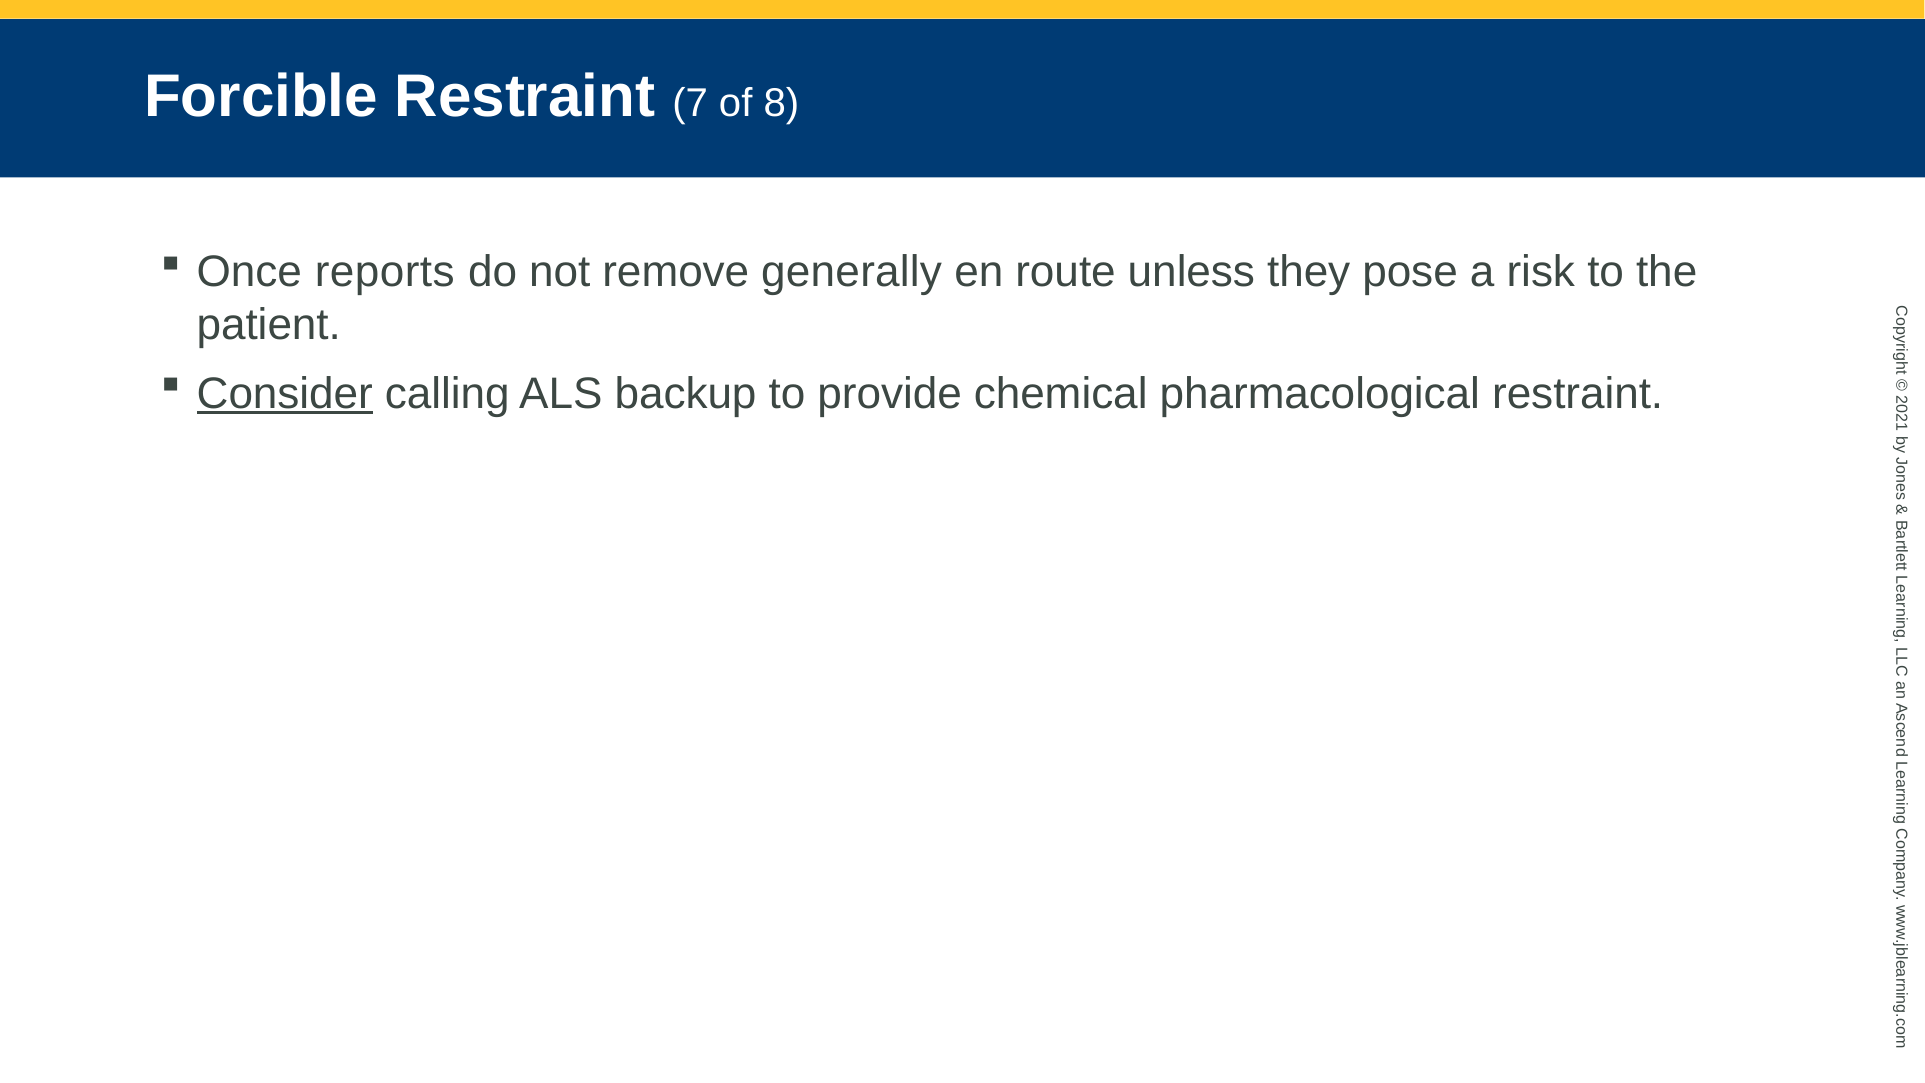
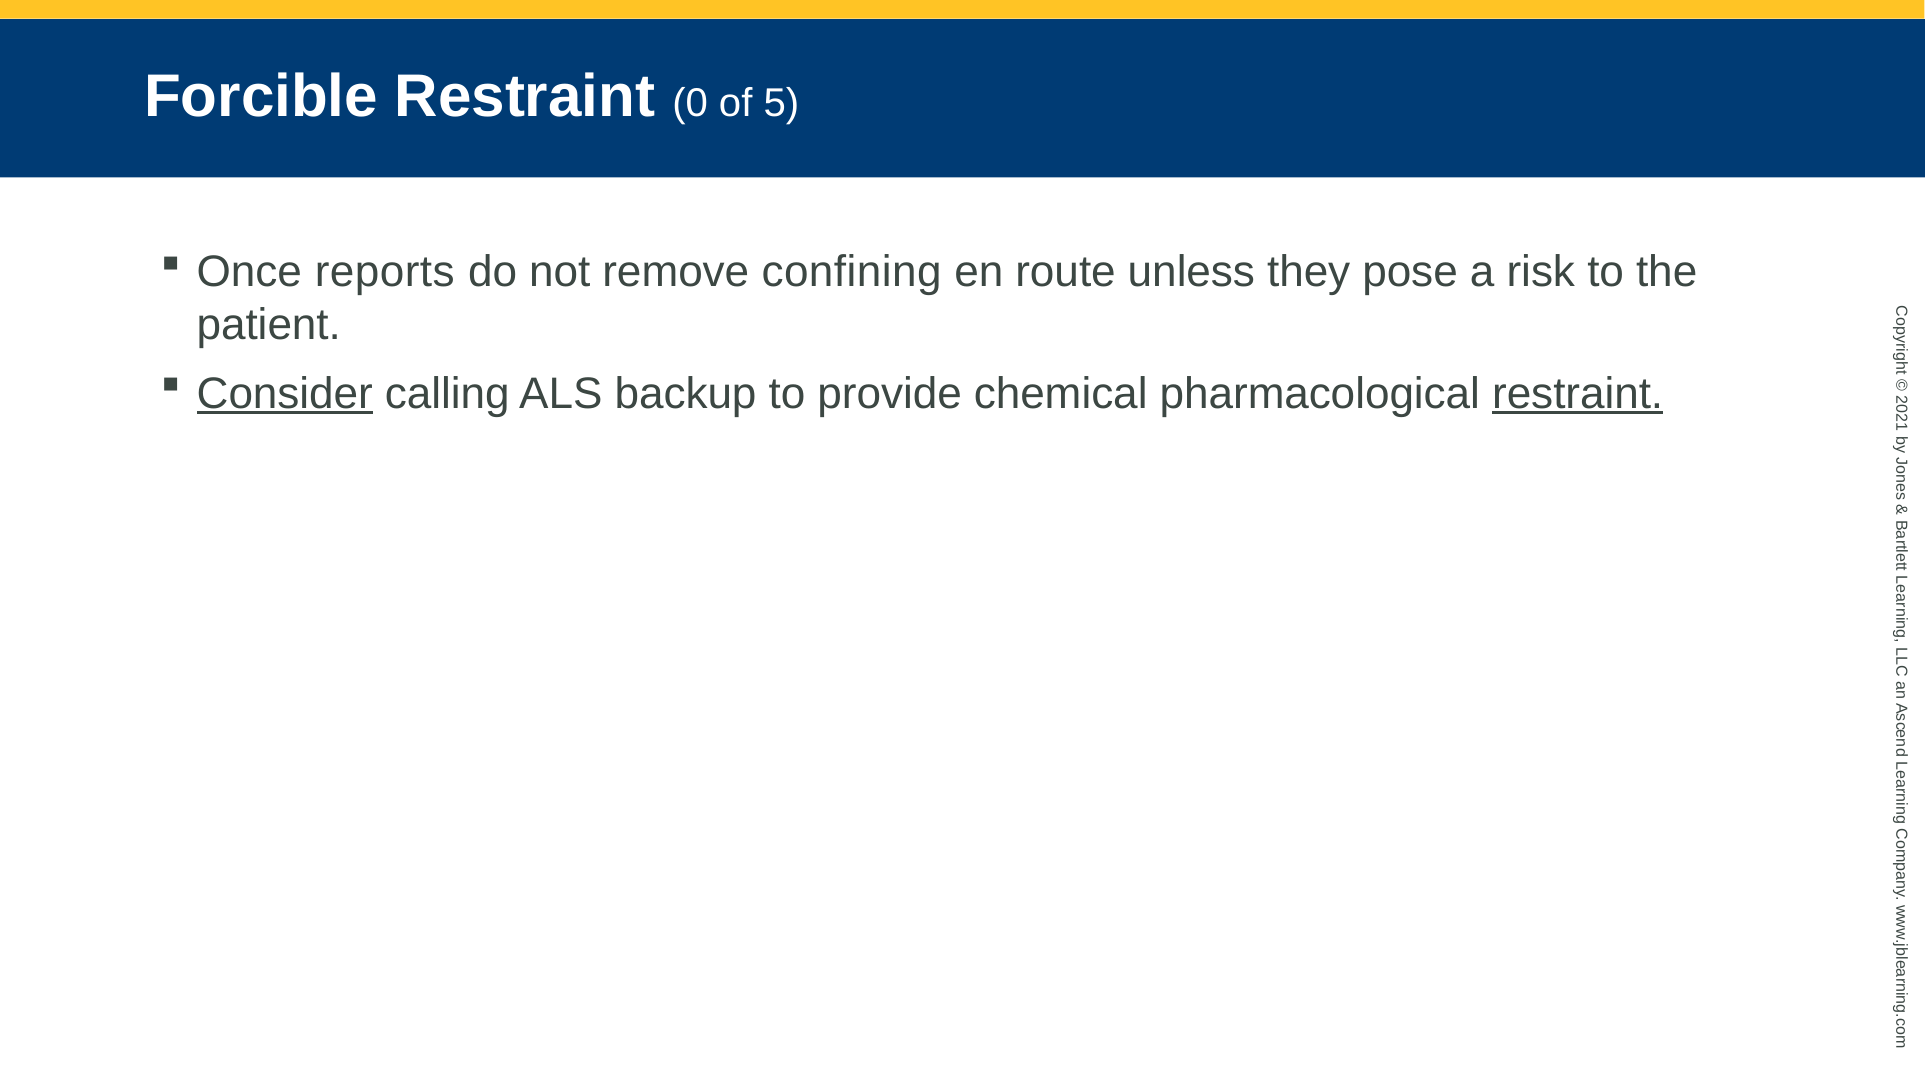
Restraint 7: 7 -> 0
8: 8 -> 5
generally: generally -> confining
restraint at (1578, 393) underline: none -> present
